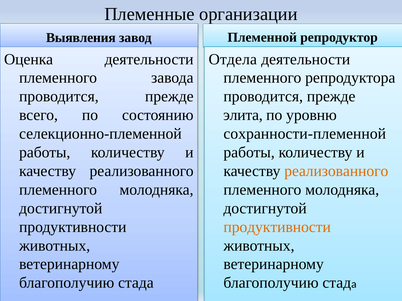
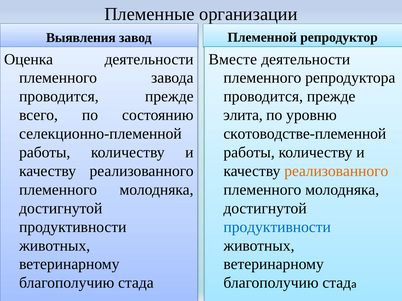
Отдела: Отдела -> Вместе
сохранности-племенной: сохранности-племенной -> скотоводстве-племенной
продуктивности at (277, 227) colour: orange -> blue
